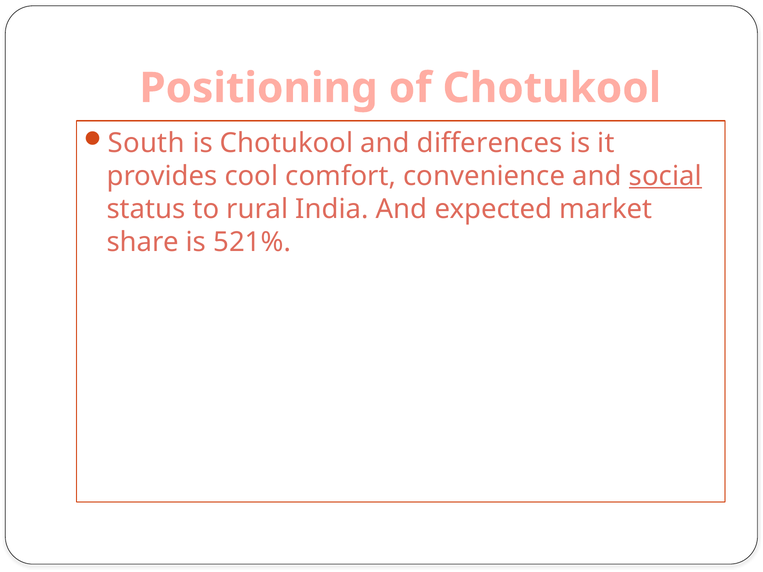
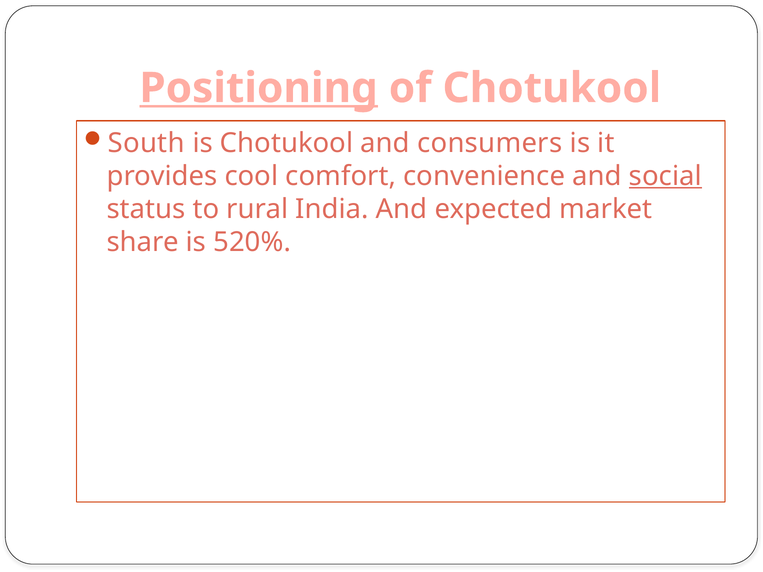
Positioning underline: none -> present
differences: differences -> consumers
521%: 521% -> 520%
